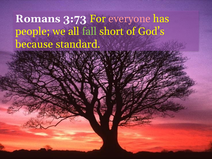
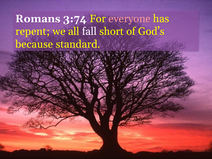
3:73: 3:73 -> 3:74
people: people -> repent
fall colour: light green -> white
